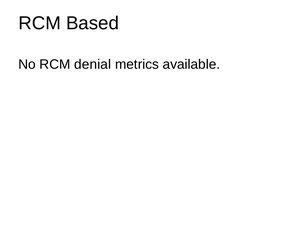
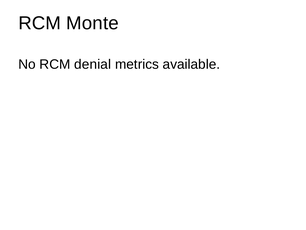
Based: Based -> Monte
